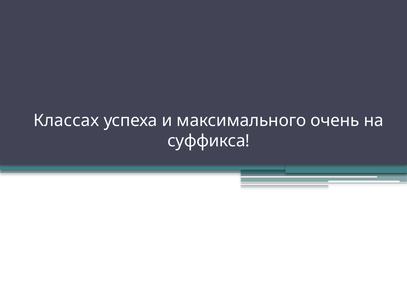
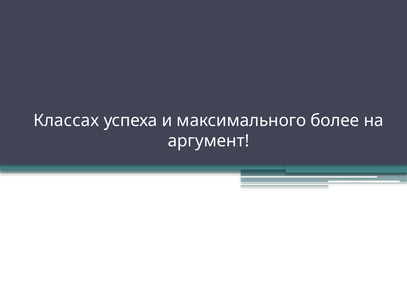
очень: очень -> более
суффикса: суффикса -> аргумент
